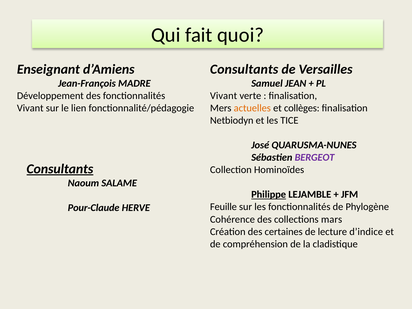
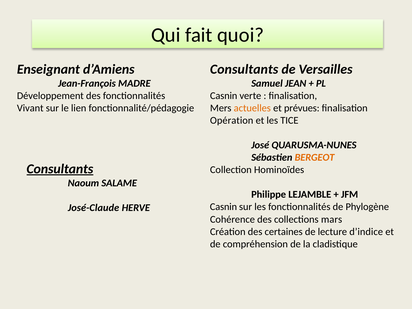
Vivant at (224, 96): Vivant -> Casnin
collèges: collèges -> prévues
Netbiodyn: Netbiodyn -> Opération
BERGEOT colour: purple -> orange
Philippe underline: present -> none
Feuille at (223, 207): Feuille -> Casnin
Pour-Claude: Pour-Claude -> José-Claude
